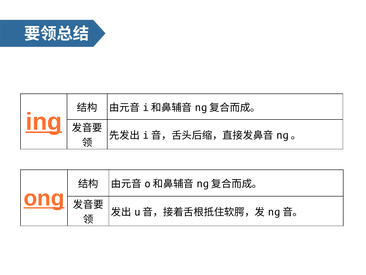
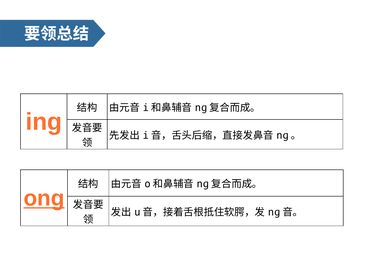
ing underline: present -> none
